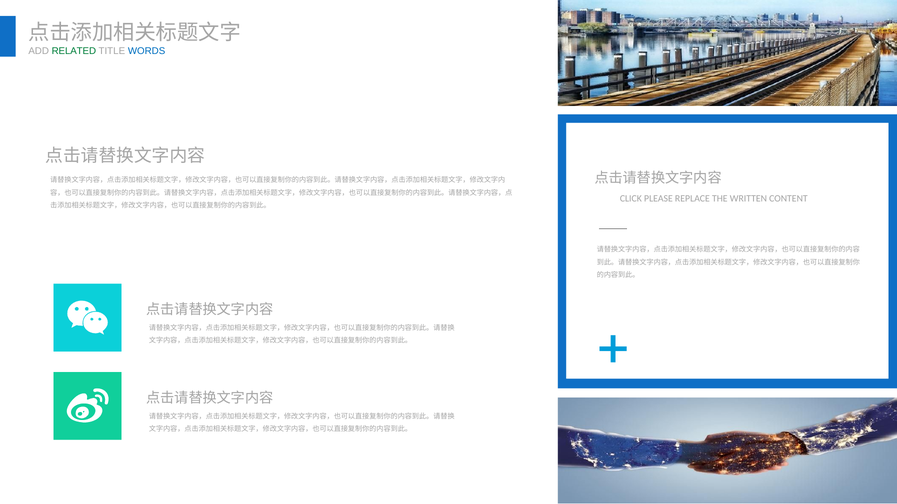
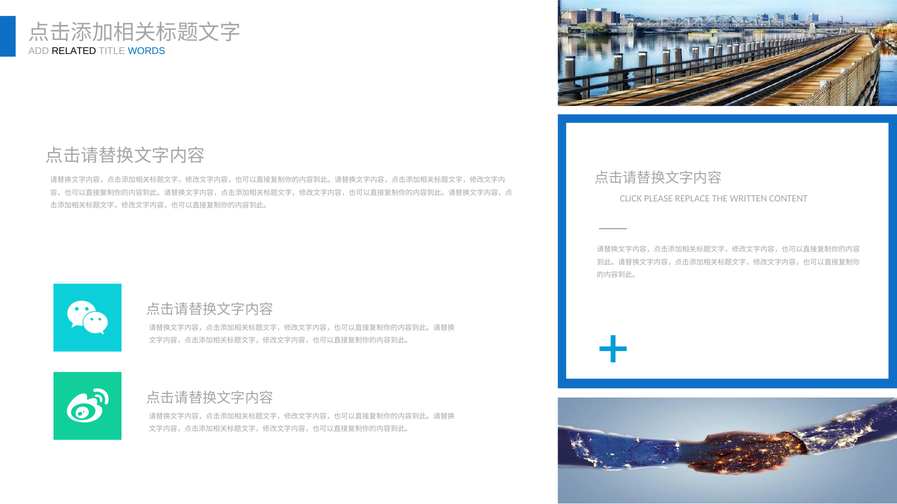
RELATED colour: green -> black
